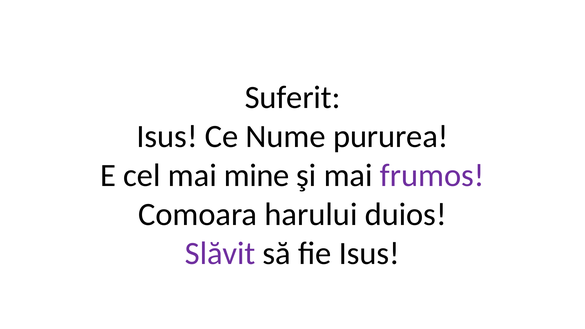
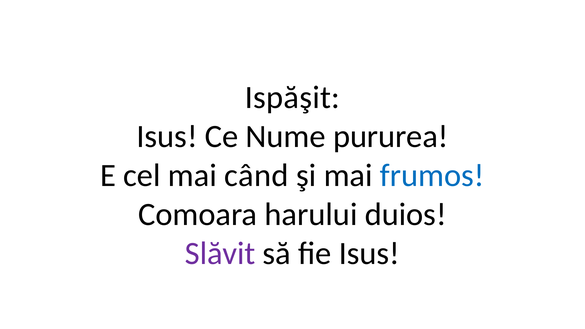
Suferit: Suferit -> Ispăşit
mine: mine -> când
frumos colour: purple -> blue
